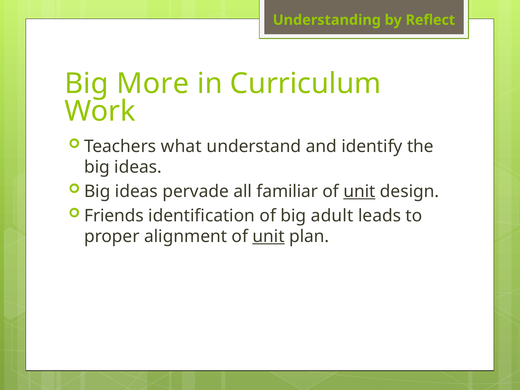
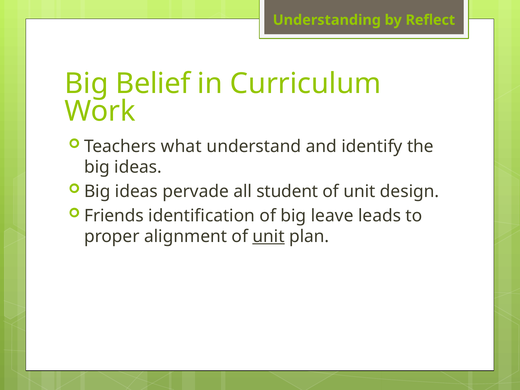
More: More -> Belief
familiar: familiar -> student
unit at (359, 191) underline: present -> none
adult: adult -> leave
